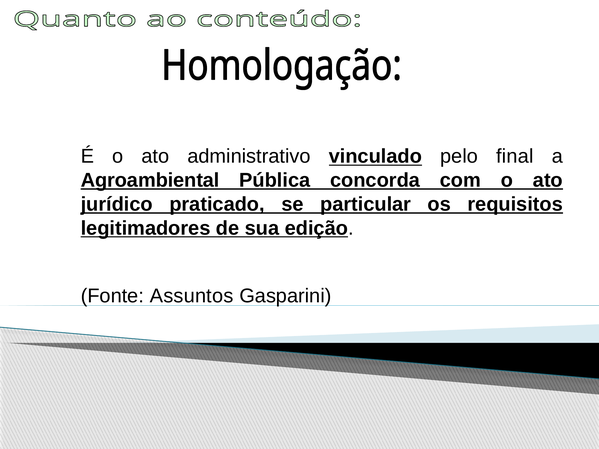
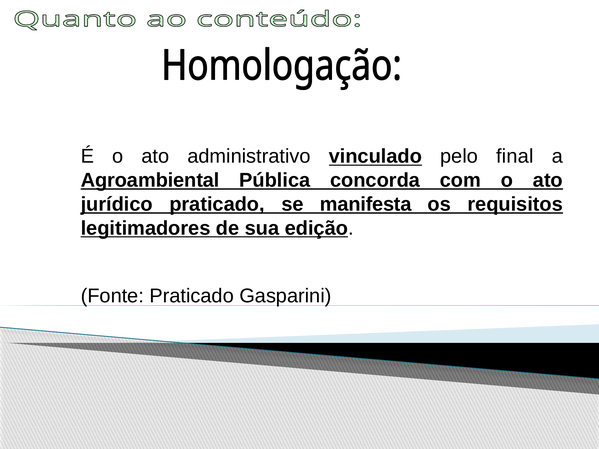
particular: particular -> manifesta
Fonte Assuntos: Assuntos -> Praticado
